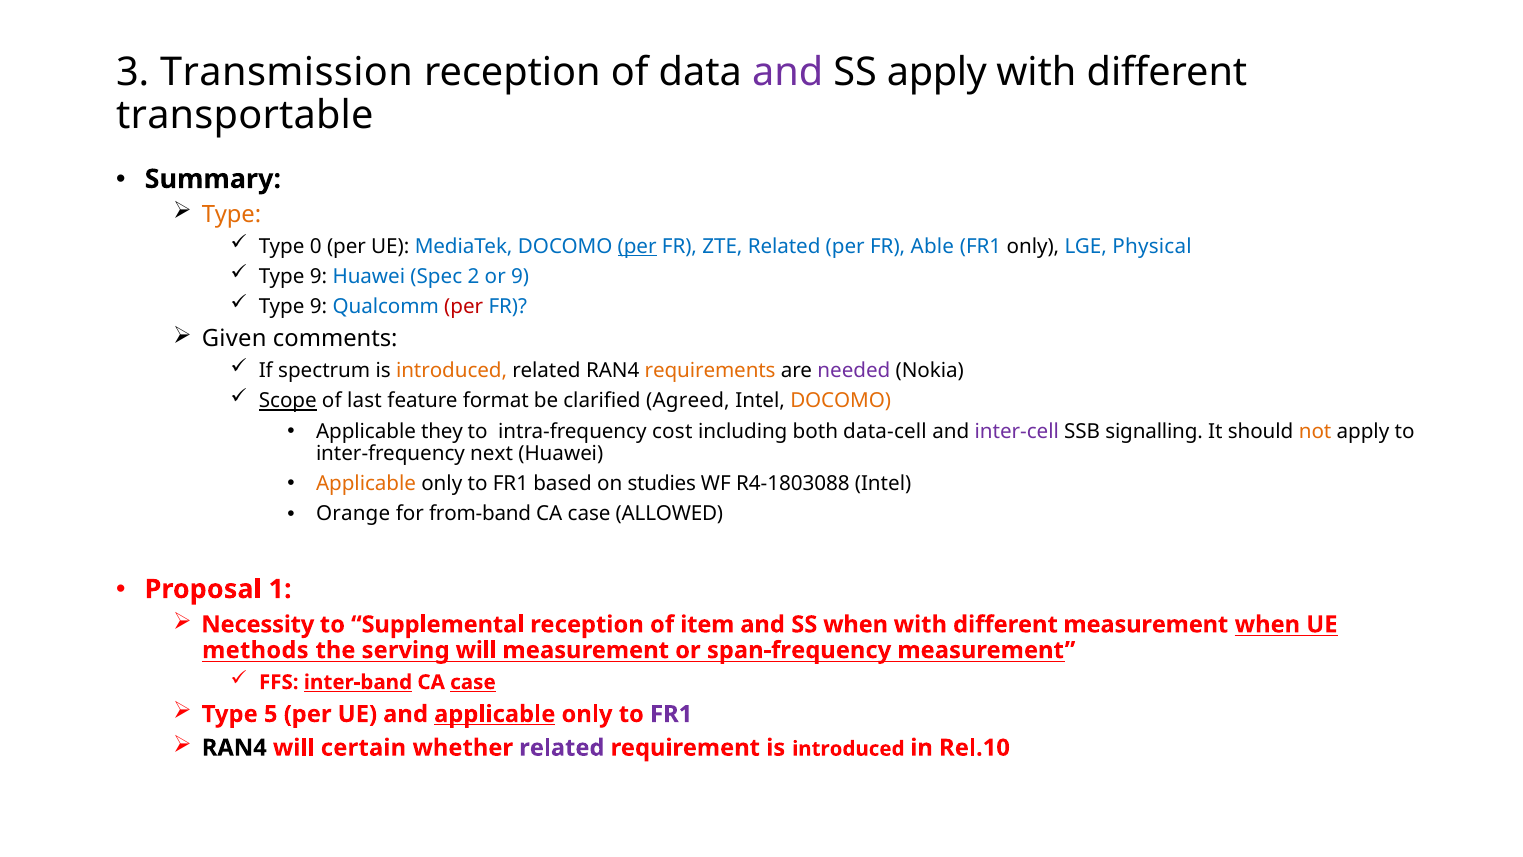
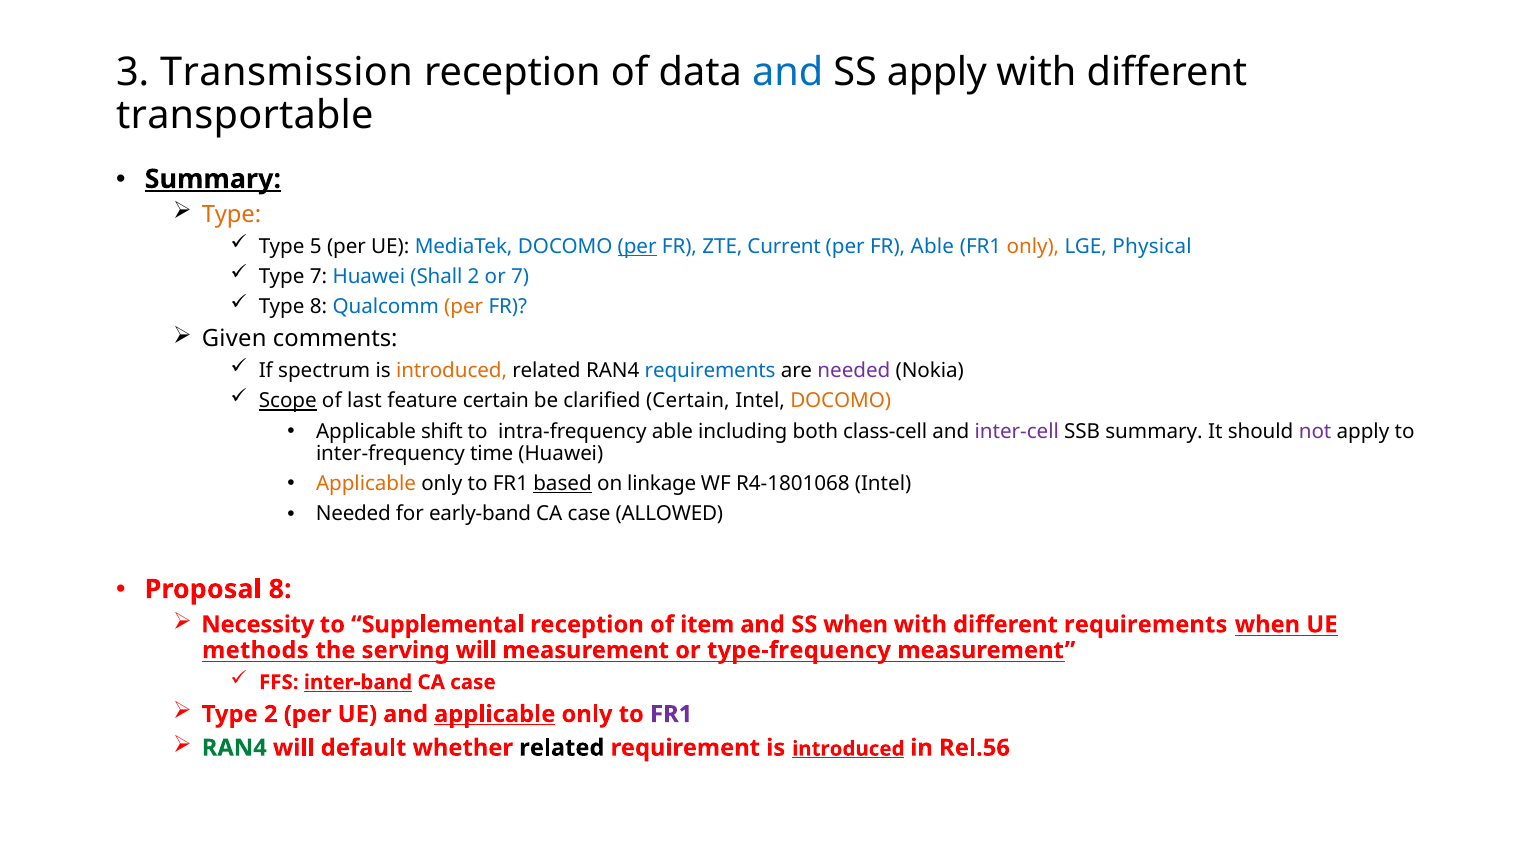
and at (788, 72) colour: purple -> blue
Summary at (213, 179) underline: none -> present
0: 0 -> 5
ZTE Related: Related -> Current
only at (1033, 246) colour: black -> orange
9 at (319, 277): 9 -> 7
Spec: Spec -> Shall
or 9: 9 -> 7
9 at (319, 307): 9 -> 8
per at (464, 307) colour: red -> orange
requirements at (710, 371) colour: orange -> blue
feature format: format -> certain
clarified Agreed: Agreed -> Certain
they: they -> shift
intra-frequency cost: cost -> able
data-cell: data-cell -> class-cell
SSB signalling: signalling -> summary
not colour: orange -> purple
next: next -> time
based underline: none -> present
studies: studies -> linkage
R4-1803088: R4-1803088 -> R4-1801068
Orange at (353, 514): Orange -> Needed
from-band: from-band -> early-band
Proposal 1: 1 -> 8
different measurement: measurement -> requirements
span-frequency: span-frequency -> type-frequency
case at (473, 682) underline: present -> none
Type 5: 5 -> 2
RAN4 at (234, 748) colour: black -> green
certain: certain -> default
related at (562, 748) colour: purple -> black
introduced at (848, 749) underline: none -> present
Rel.10: Rel.10 -> Rel.56
